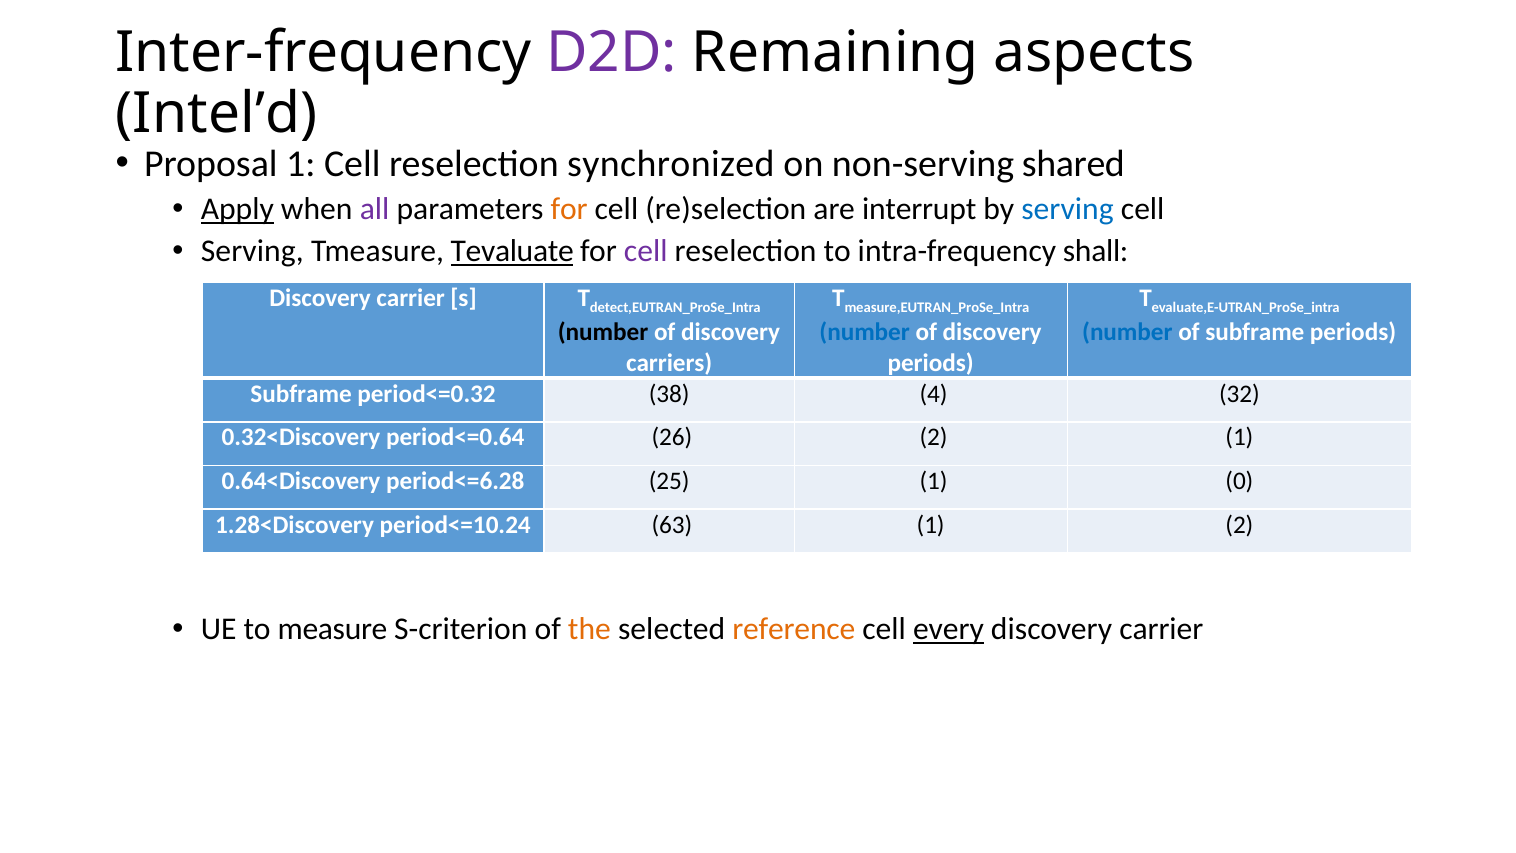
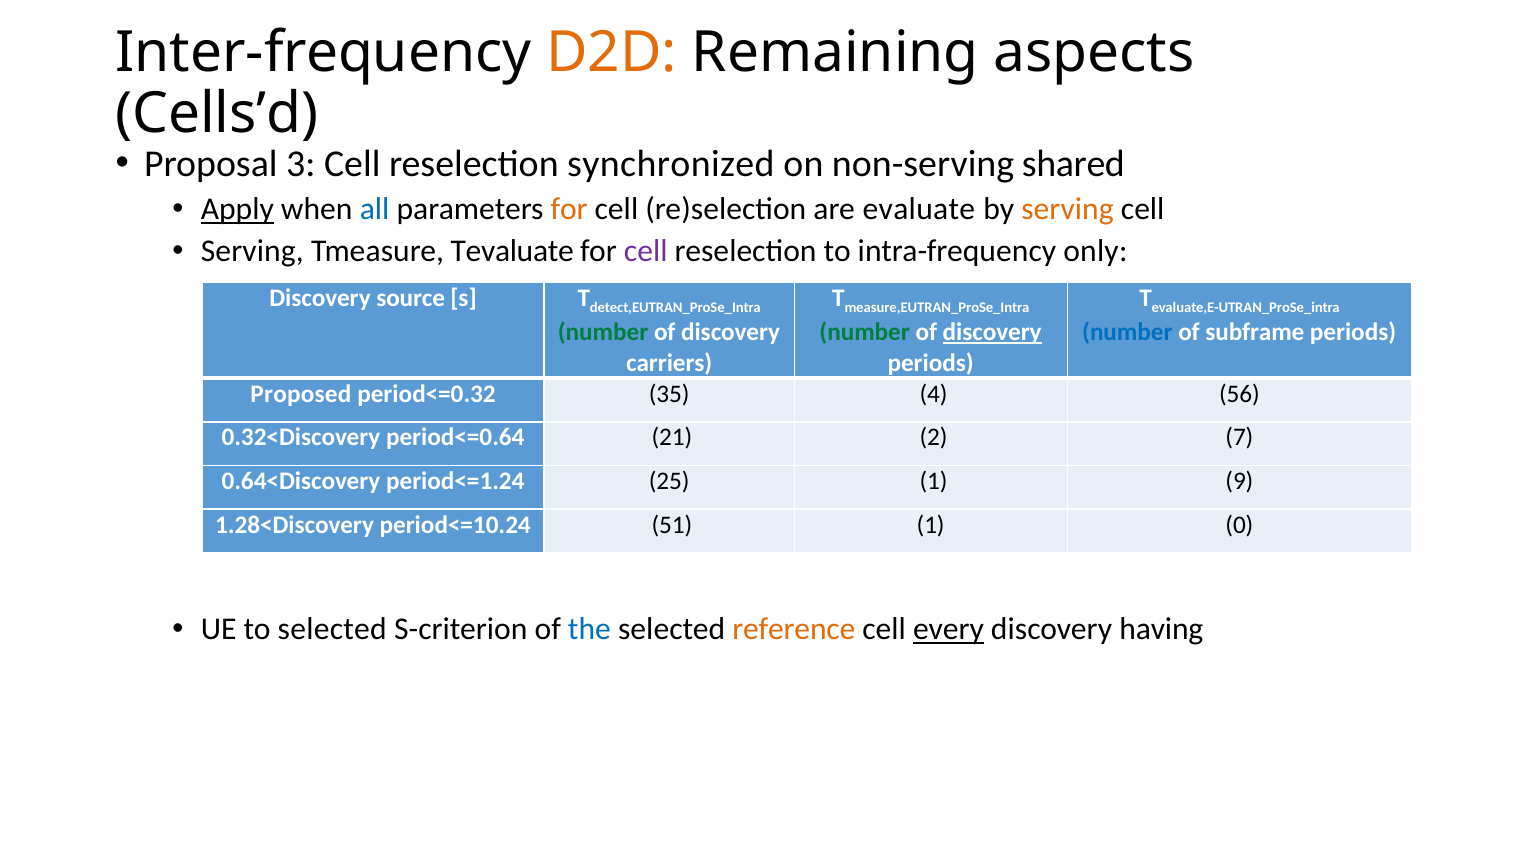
D2D colour: purple -> orange
Intel’d: Intel’d -> Cells’d
Proposal 1: 1 -> 3
all colour: purple -> blue
interrupt: interrupt -> evaluate
serving at (1067, 209) colour: blue -> orange
Tevaluate underline: present -> none
shall: shall -> only
carrier at (411, 298): carrier -> source
number at (603, 332) colour: black -> green
number at (865, 332) colour: blue -> green
discovery at (992, 332) underline: none -> present
Subframe at (301, 394): Subframe -> Proposed
38: 38 -> 35
32: 32 -> 56
26: 26 -> 21
2 1: 1 -> 7
period<=6.28: period<=6.28 -> period<=1.24
0: 0 -> 9
63: 63 -> 51
1 2: 2 -> 0
to measure: measure -> selected
the colour: orange -> blue
carrier at (1161, 629): carrier -> having
